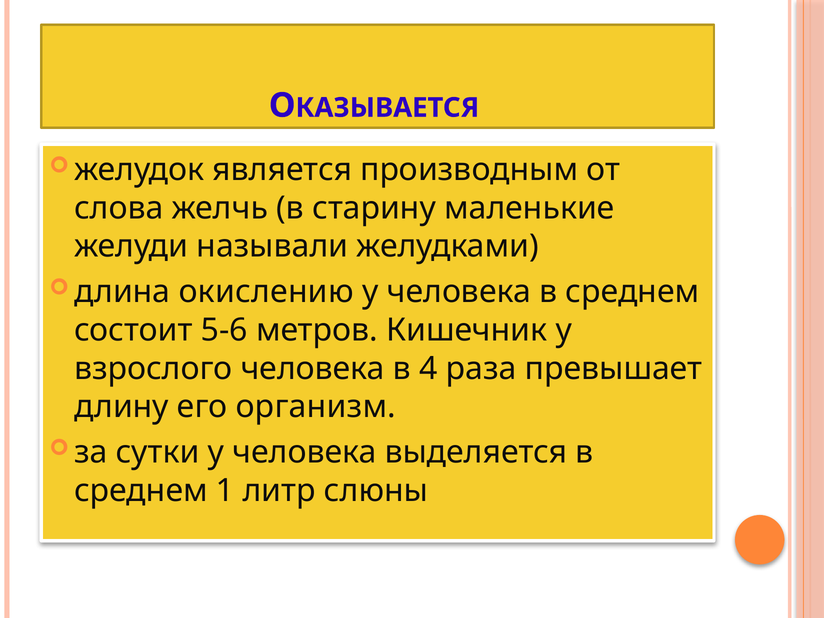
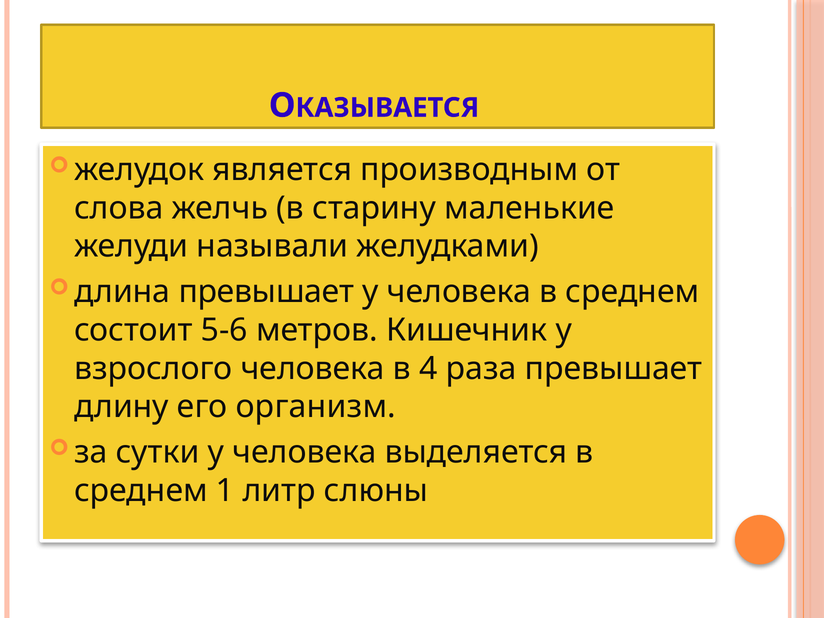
длина окислению: окислению -> превышает
